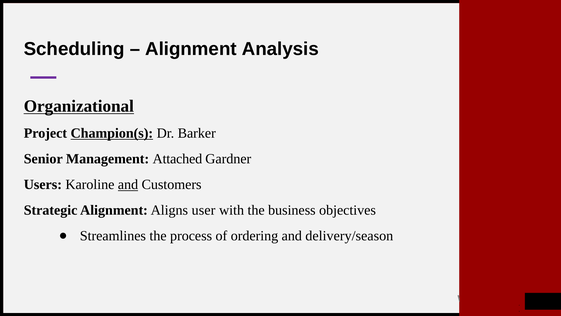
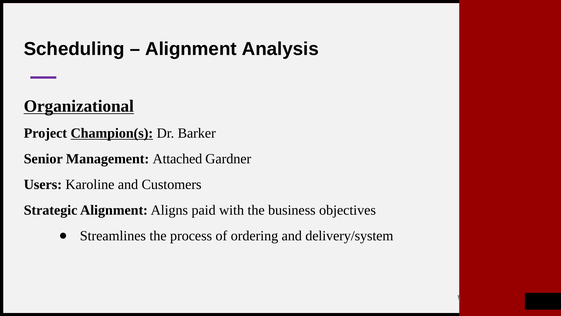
and at (128, 184) underline: present -> none
user: user -> paid
delivery/season: delivery/season -> delivery/system
